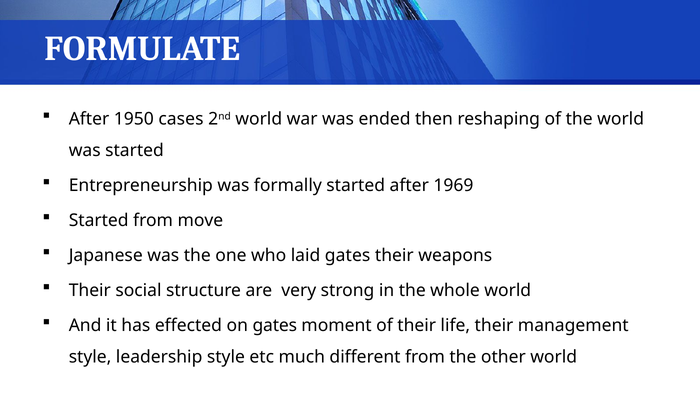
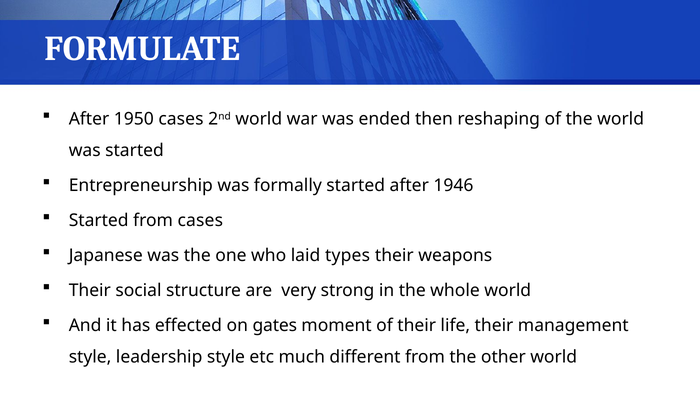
1969: 1969 -> 1946
from move: move -> cases
laid gates: gates -> types
